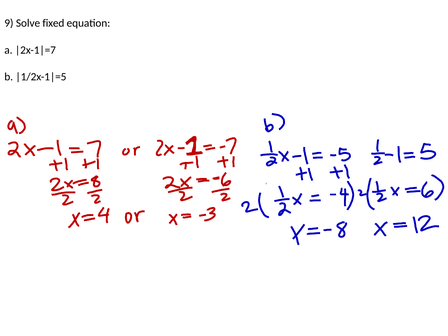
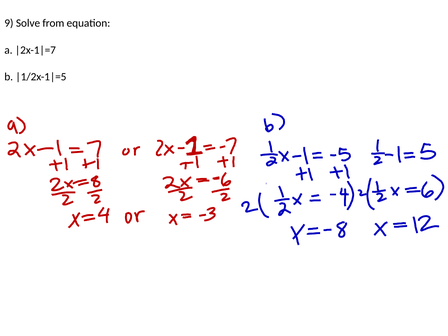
fixed: fixed -> from
